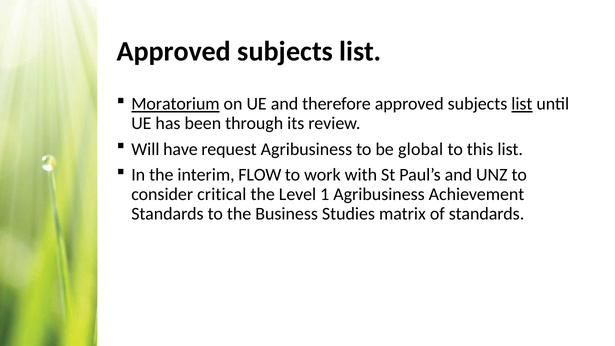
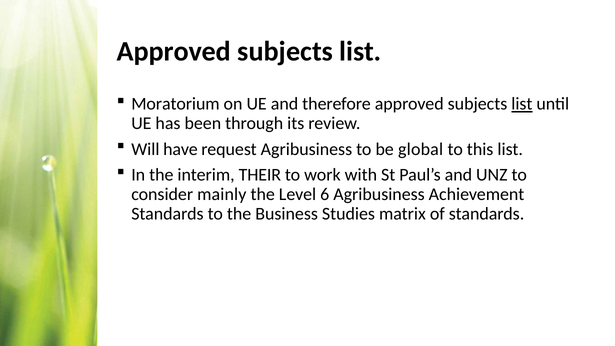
Moratorium underline: present -> none
FLOW: FLOW -> THEIR
critical: critical -> mainly
1: 1 -> 6
